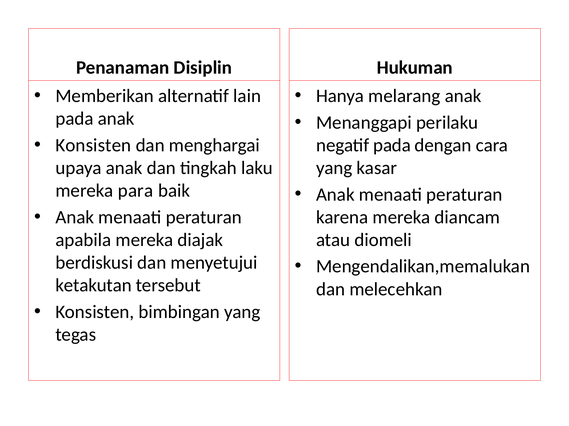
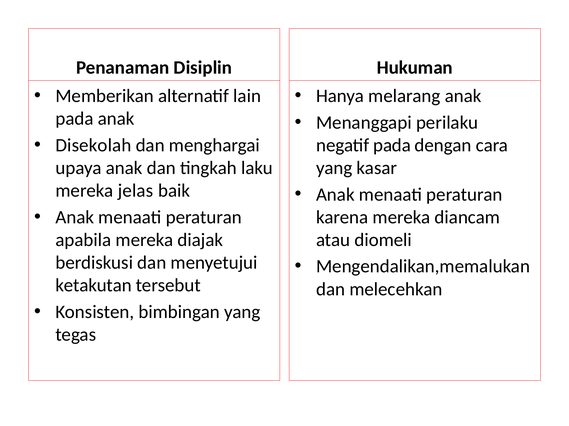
Konsisten at (93, 145): Konsisten -> Disekolah
para: para -> jelas
